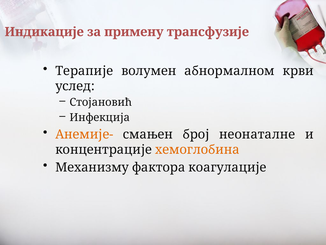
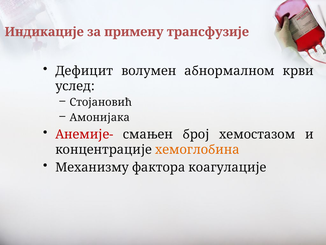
Терапије: Терапије -> Дефицит
Инфекција: Инфекција -> Амонијака
Анемије- colour: orange -> red
неонаталне: неонаталне -> хемостазом
